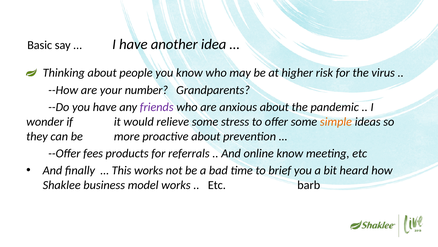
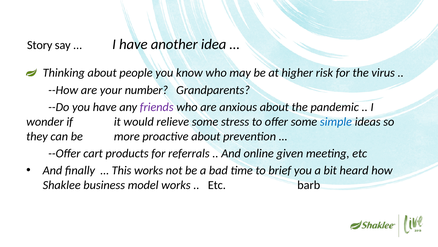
Basic: Basic -> Story
simple colour: orange -> blue
fees: fees -> cart
online know: know -> given
